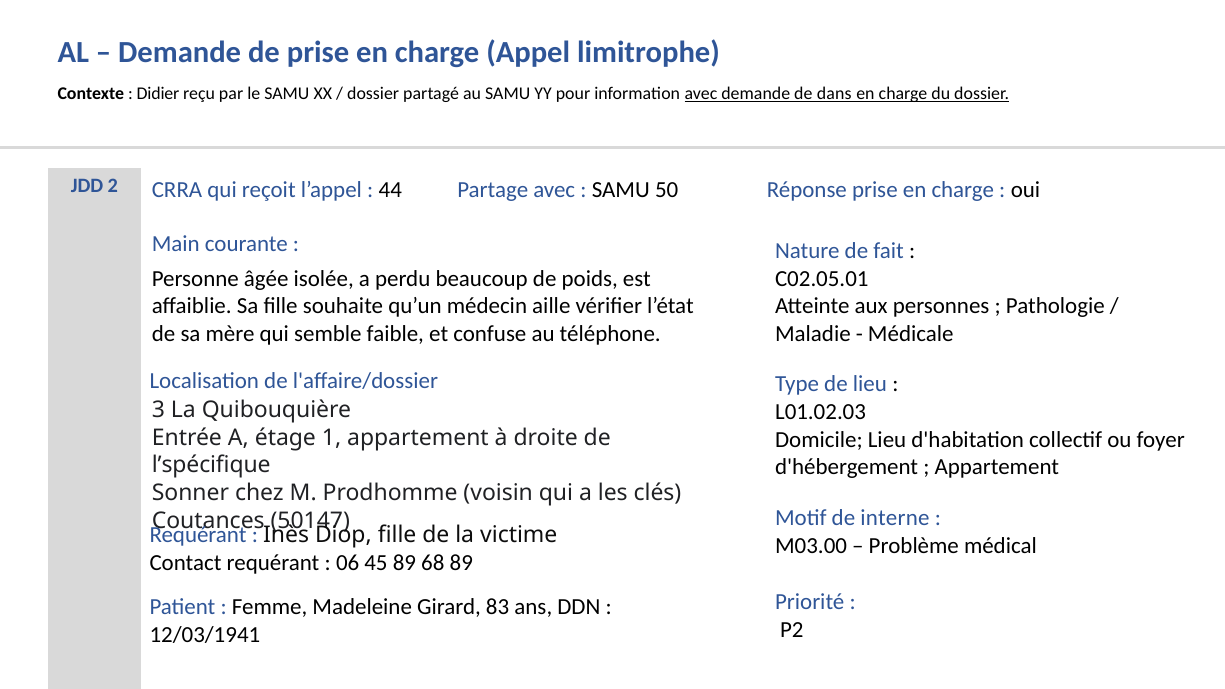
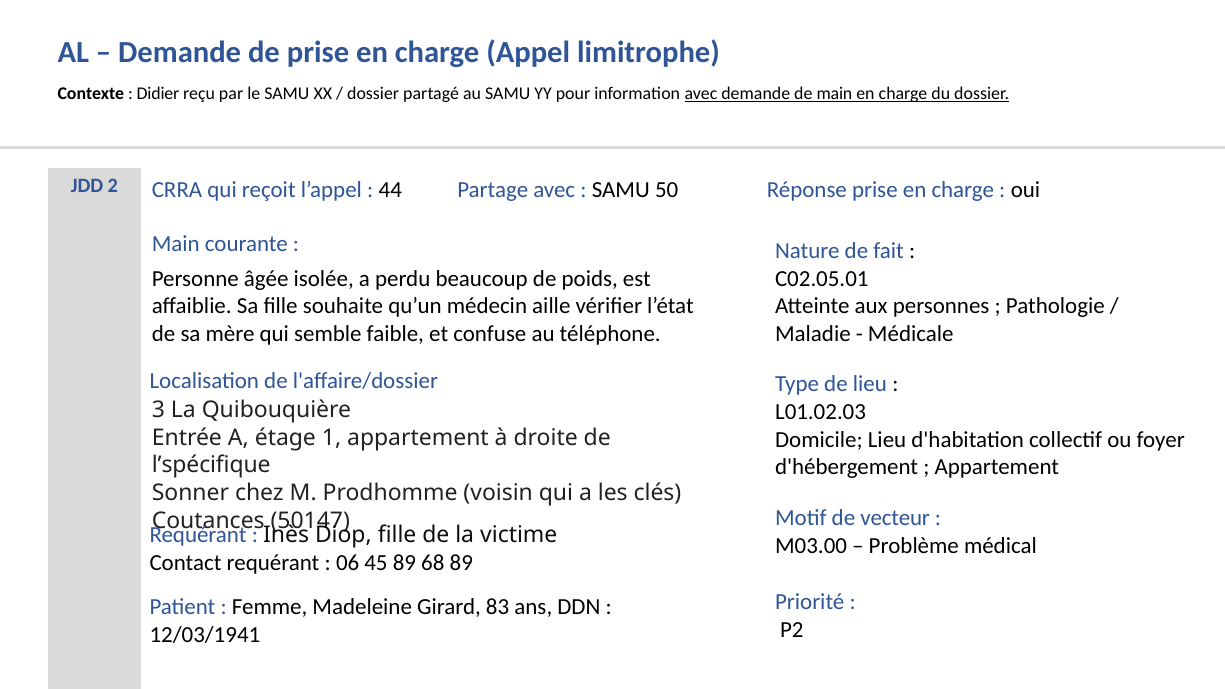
de dans: dans -> main
interne: interne -> vecteur
